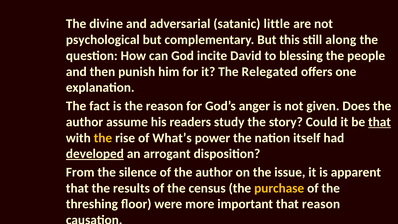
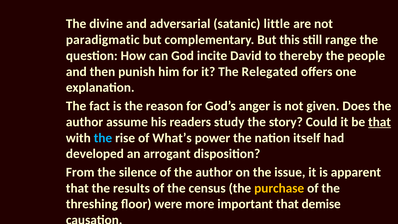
psychological: psychological -> paradigmatic
along: along -> range
blessing: blessing -> thereby
the at (103, 138) colour: yellow -> light blue
developed underline: present -> none
that reason: reason -> demise
